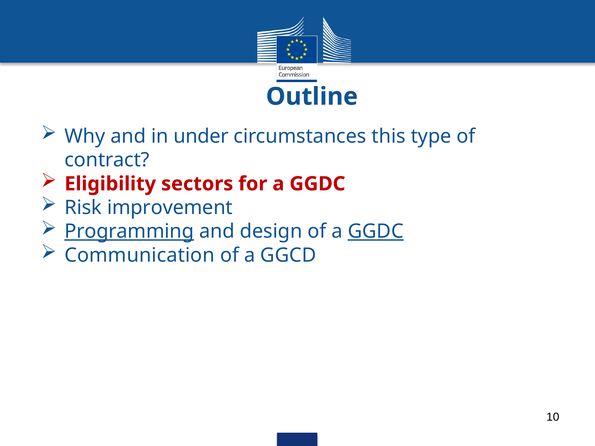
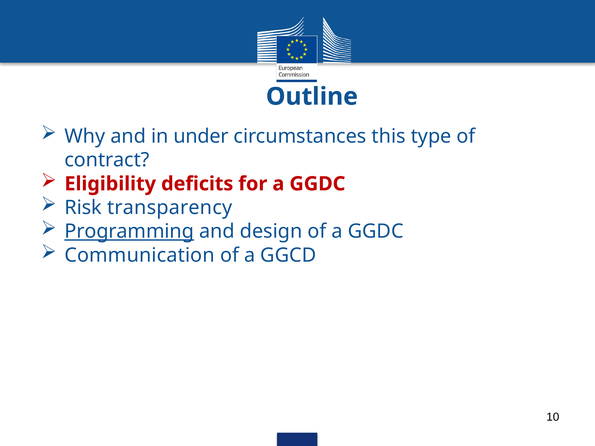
sectors: sectors -> deficits
improvement: improvement -> transparency
GGDC at (376, 232) underline: present -> none
